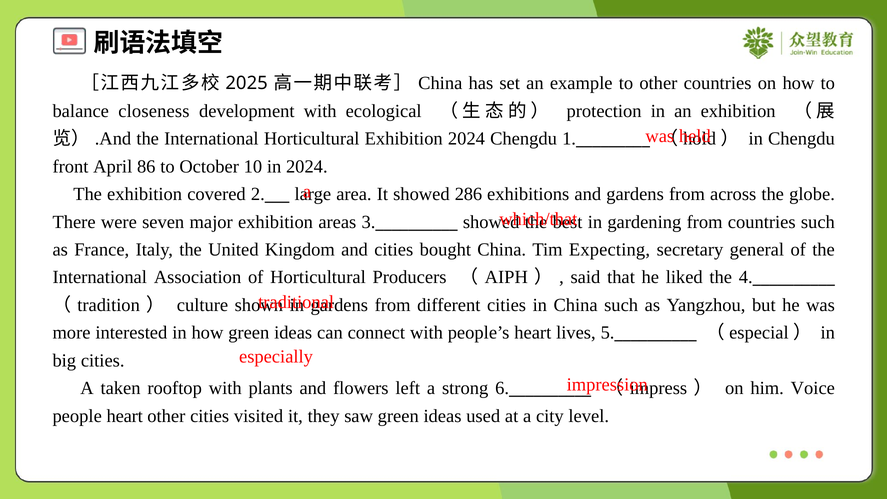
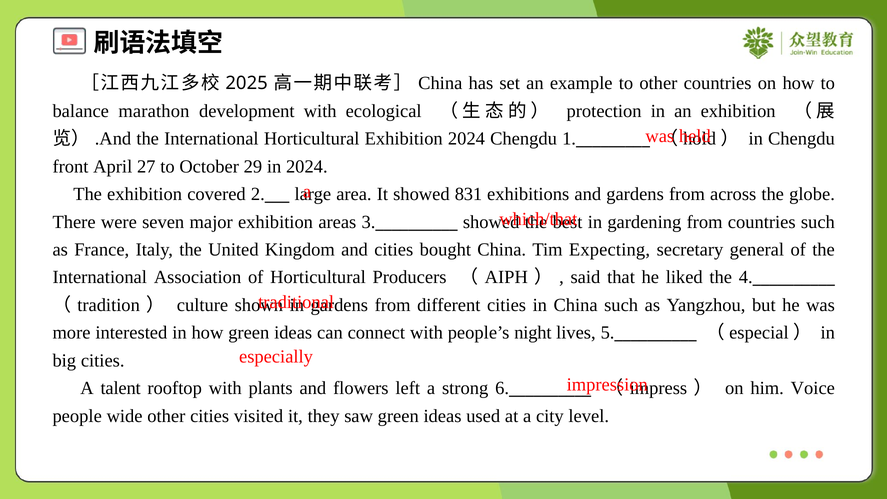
closeness: closeness -> marathon
86: 86 -> 27
10: 10 -> 29
286: 286 -> 831
people’s heart: heart -> night
taken: taken -> talent
people heart: heart -> wide
